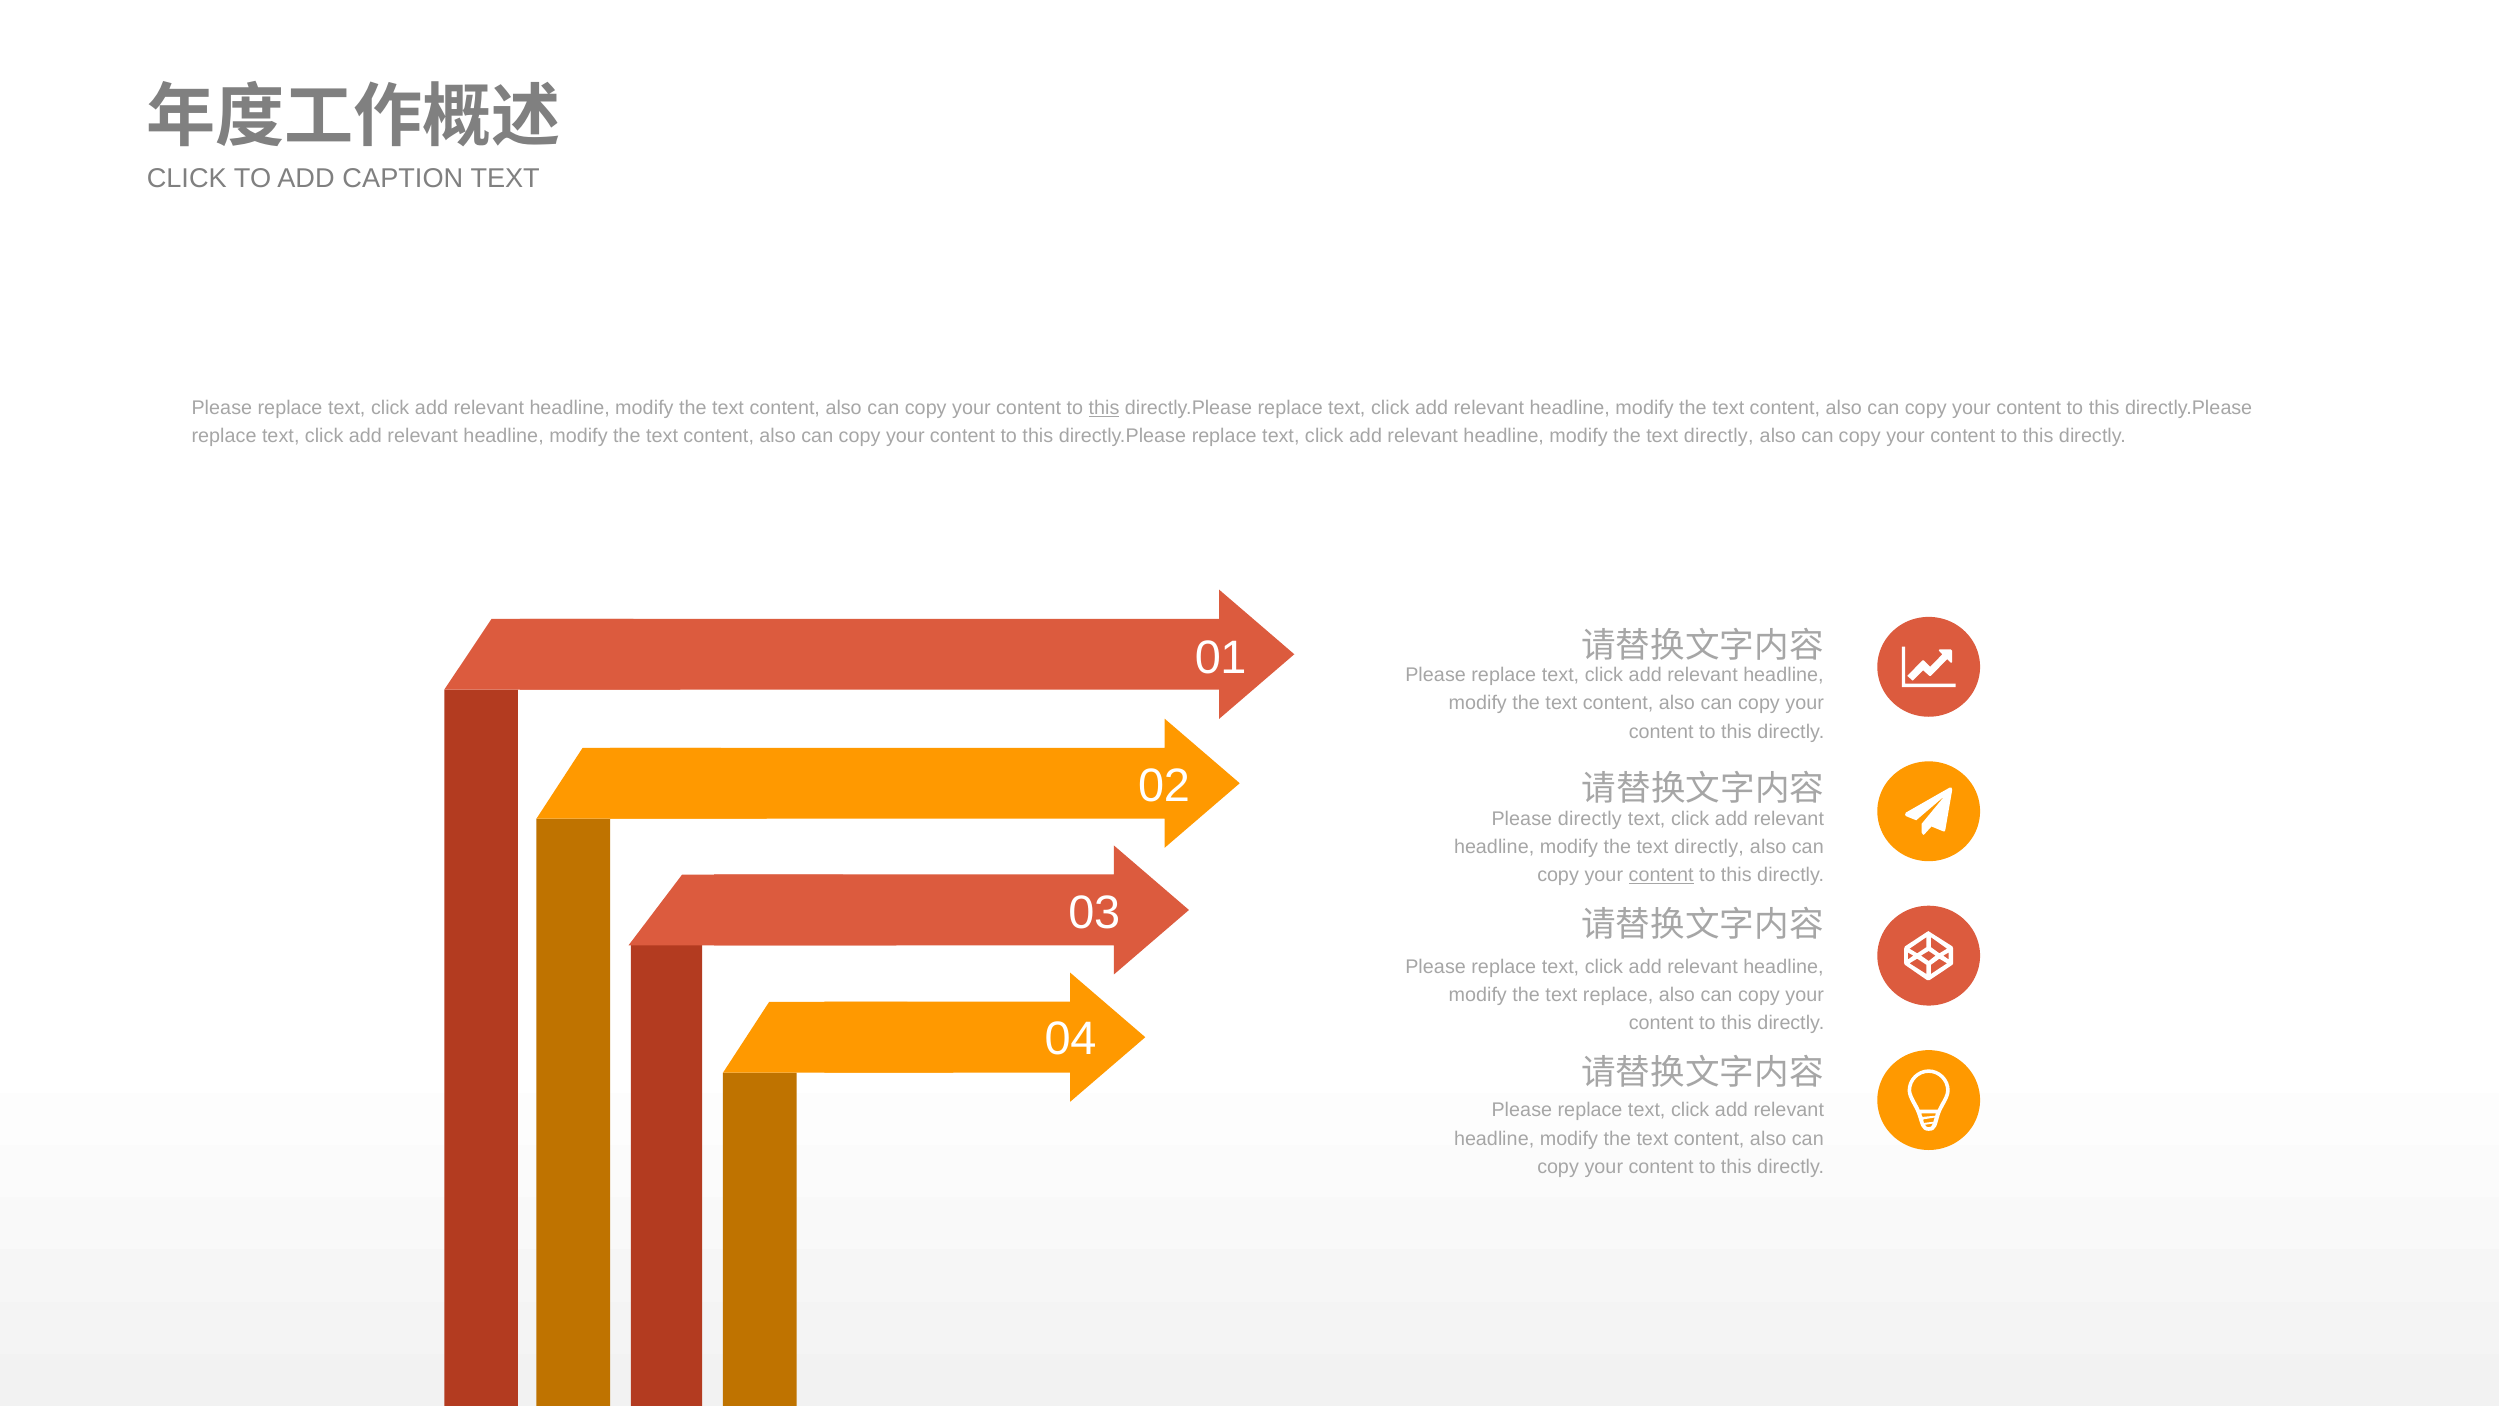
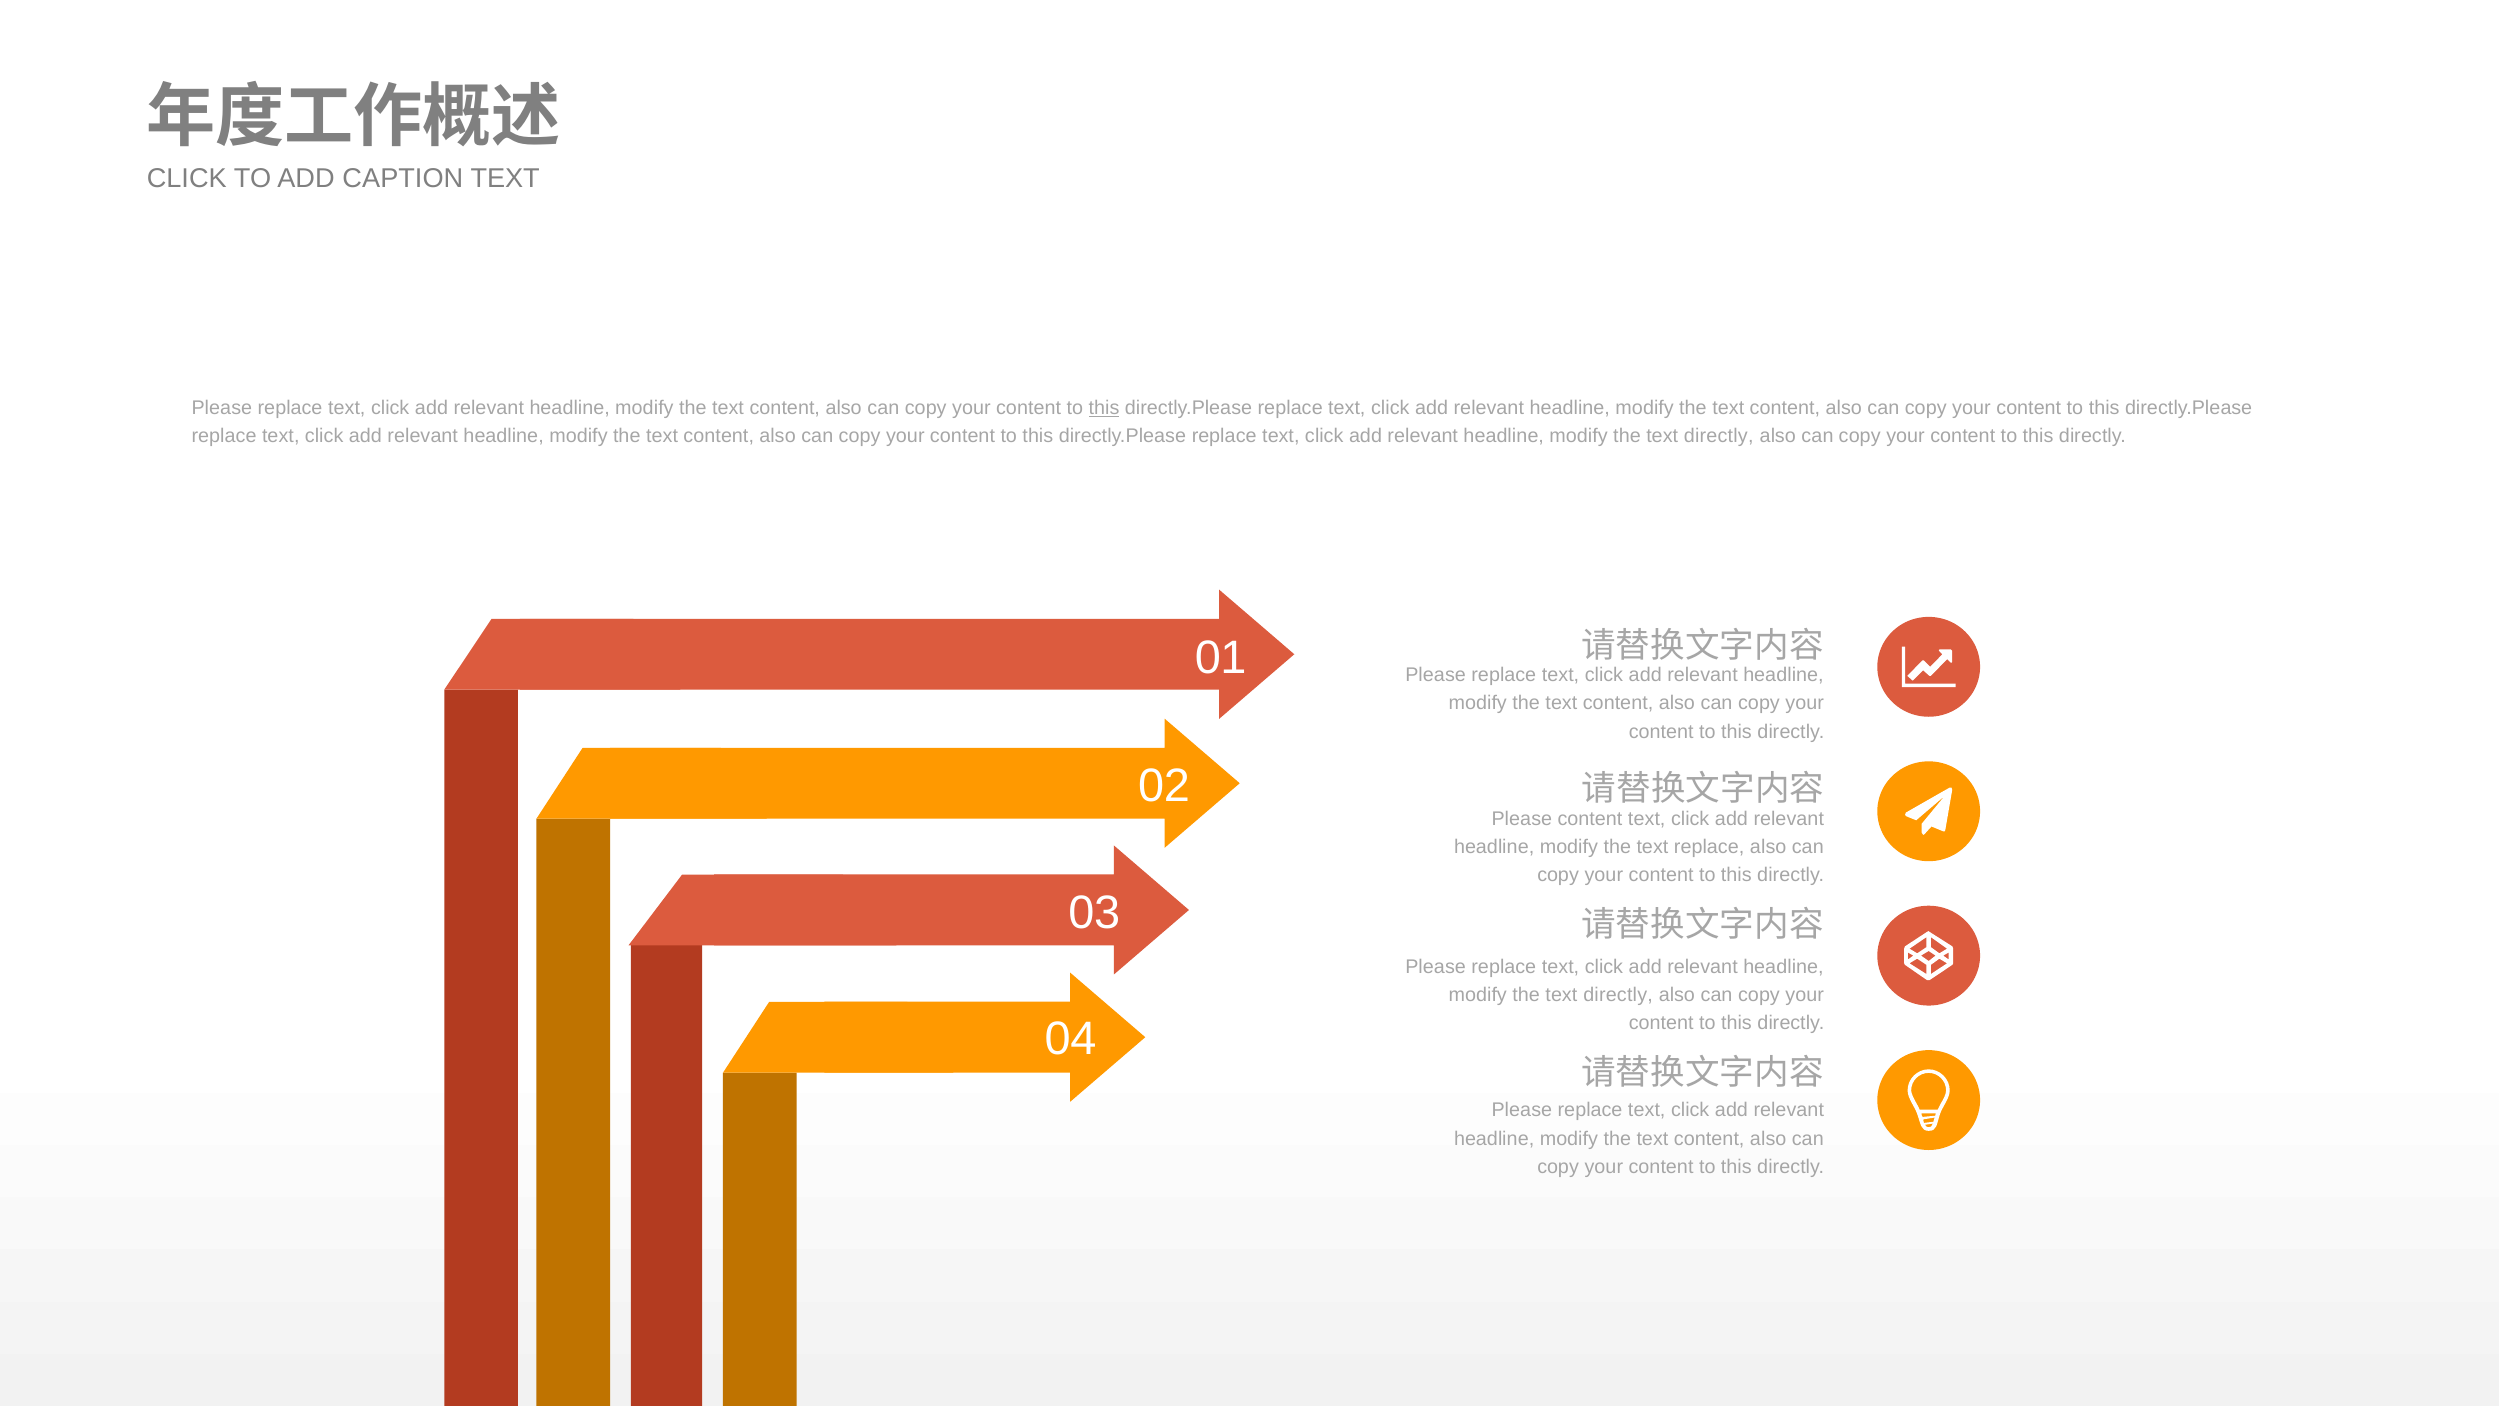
Please directly: directly -> content
directly at (1709, 847): directly -> replace
content at (1661, 875) underline: present -> none
replace at (1618, 995): replace -> directly
